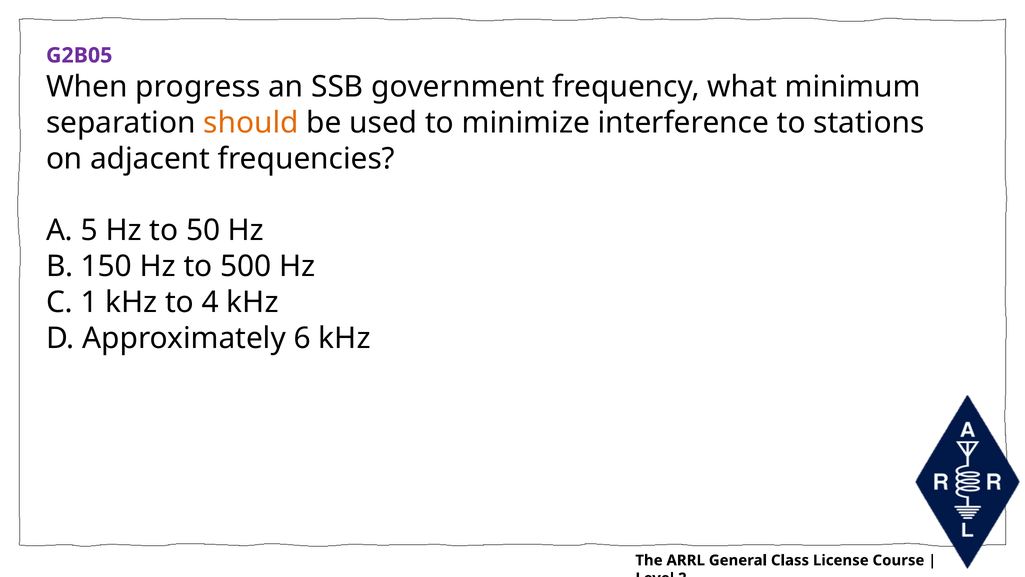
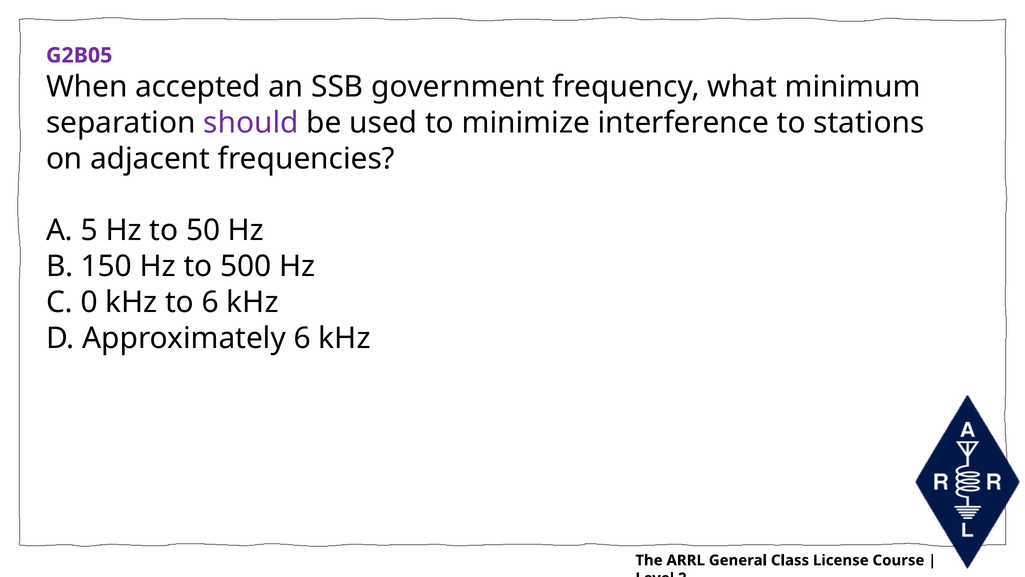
progress: progress -> accepted
should colour: orange -> purple
1: 1 -> 0
to 4: 4 -> 6
